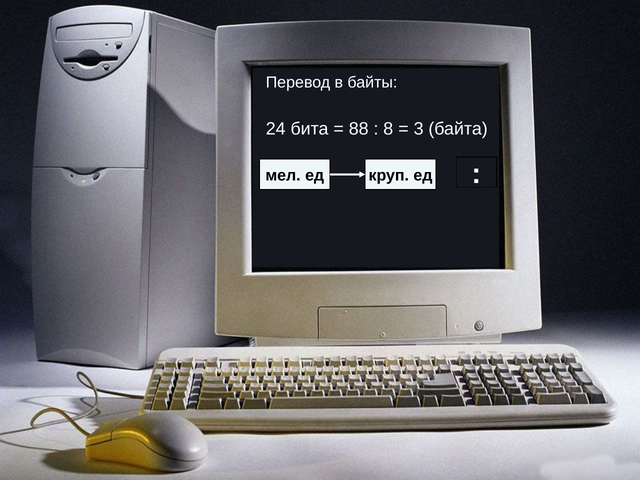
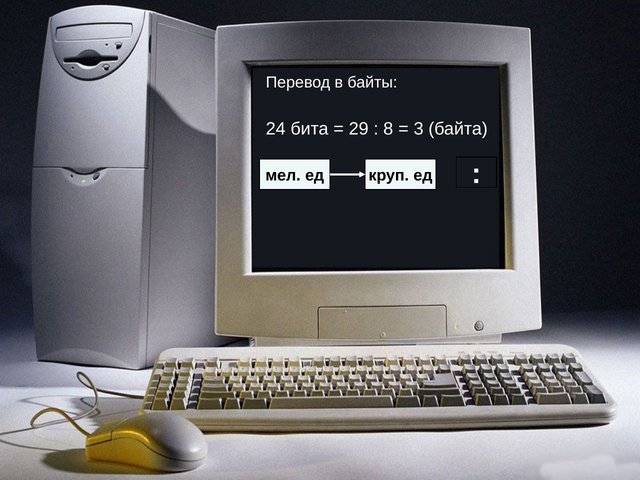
88: 88 -> 29
